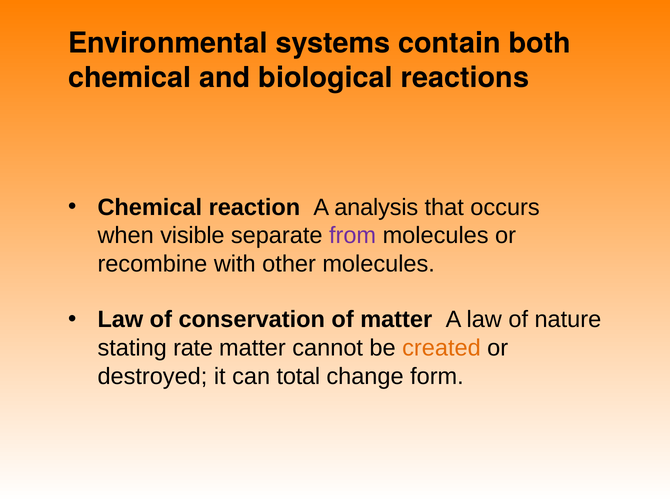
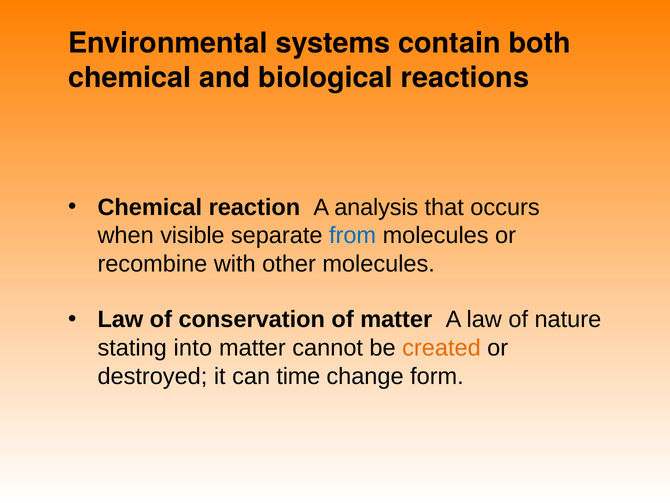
from colour: purple -> blue
rate: rate -> into
total: total -> time
